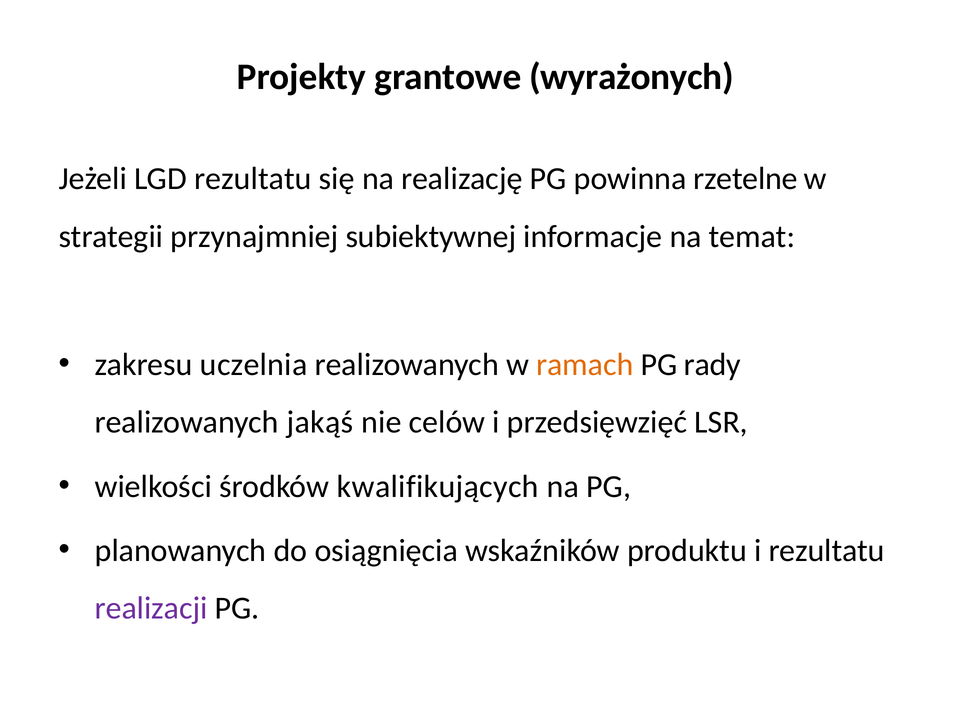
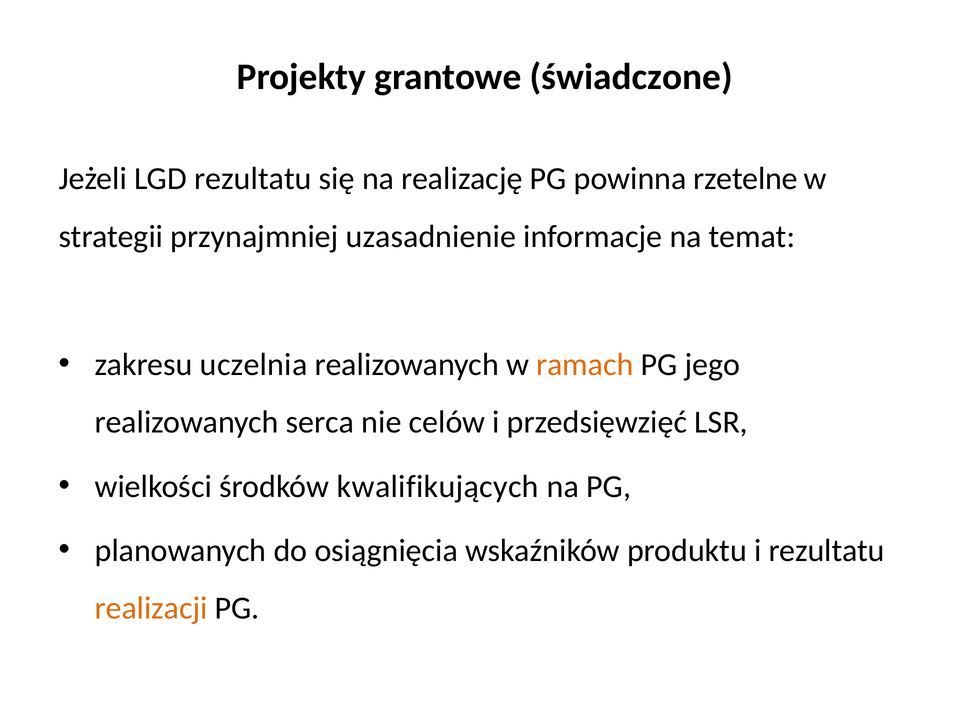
wyrażonych: wyrażonych -> świadczone
subiektywnej: subiektywnej -> uzasadnienie
rady: rady -> jego
jakąś: jakąś -> serca
realizacji colour: purple -> orange
